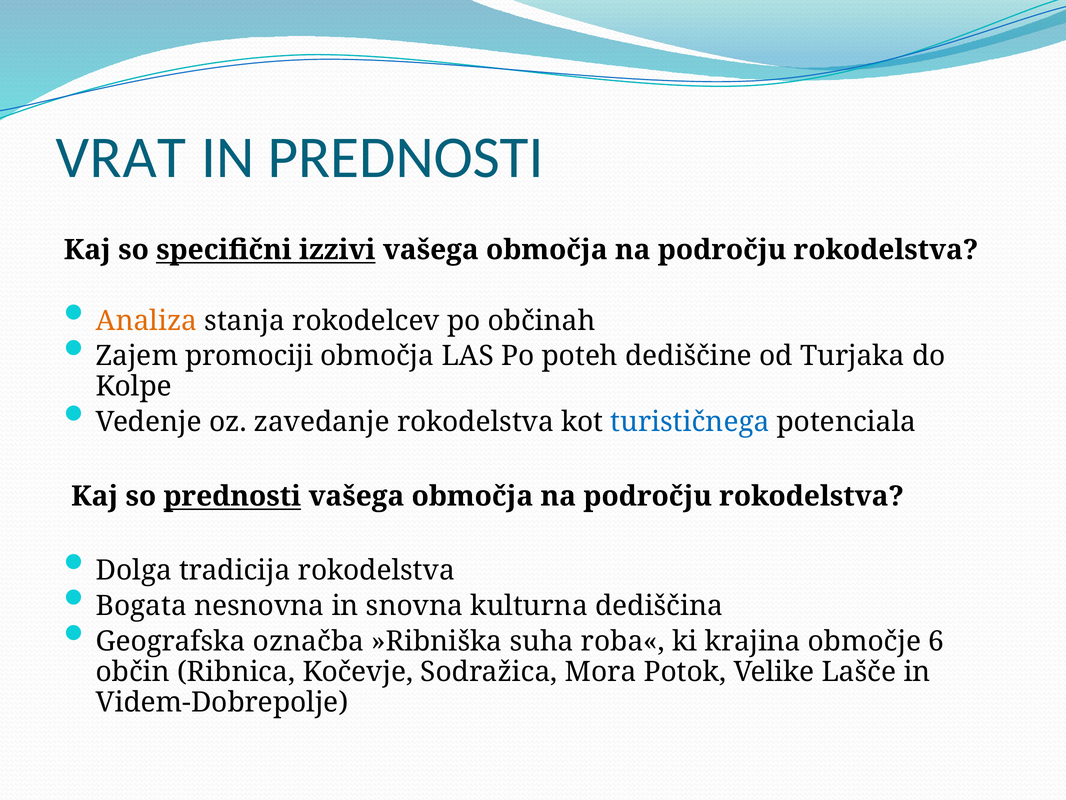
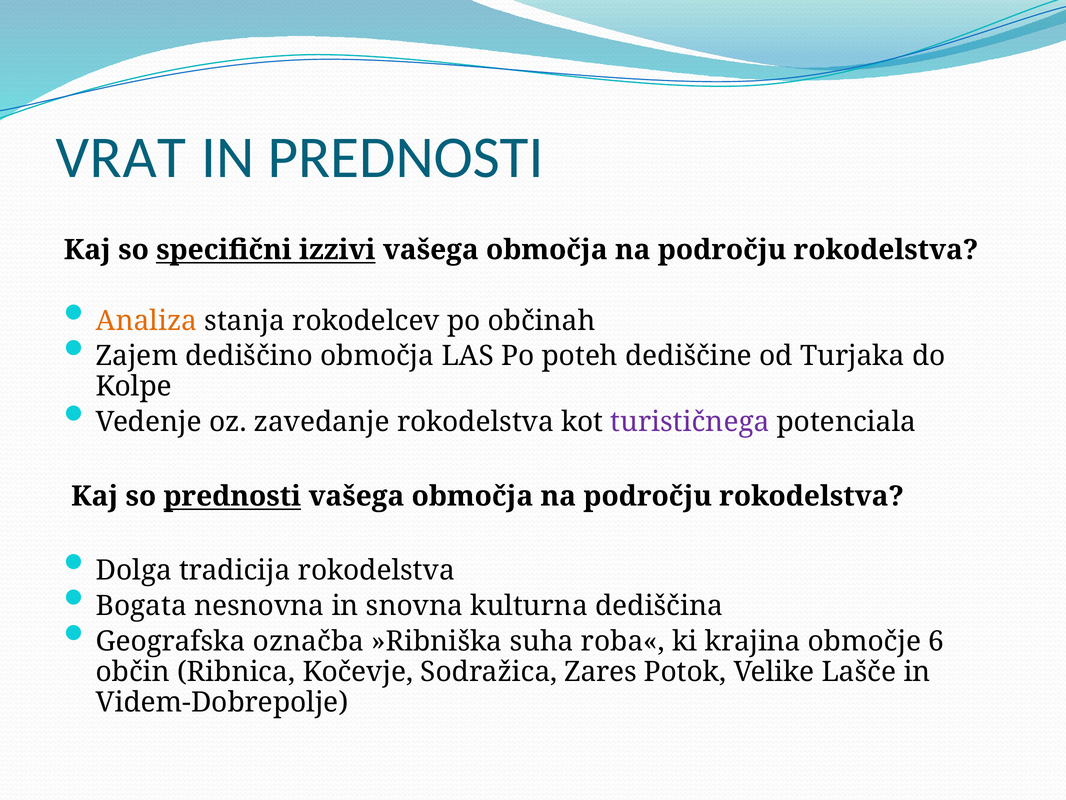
promociji: promociji -> dediščino
turističnega colour: blue -> purple
Mora: Mora -> Zares
